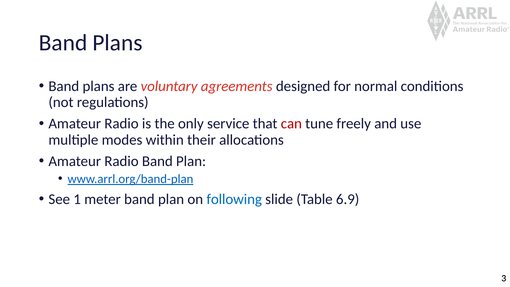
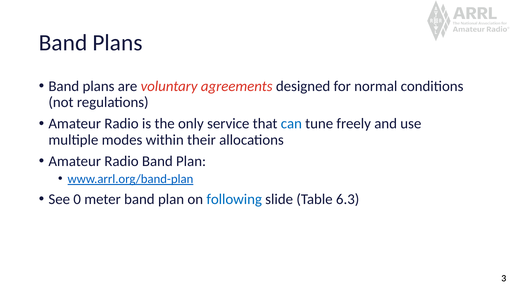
can colour: red -> blue
1: 1 -> 0
6.9: 6.9 -> 6.3
